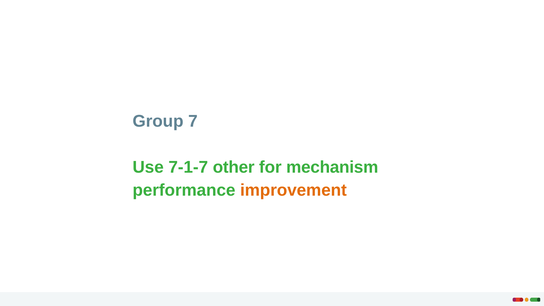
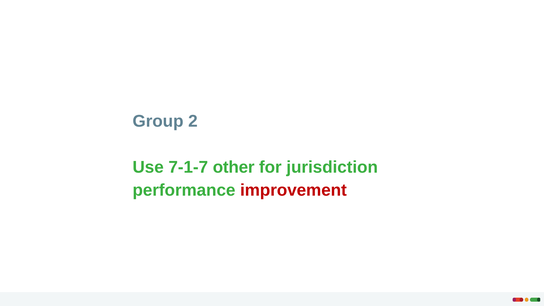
7: 7 -> 2
mechanism: mechanism -> jurisdiction
improvement colour: orange -> red
